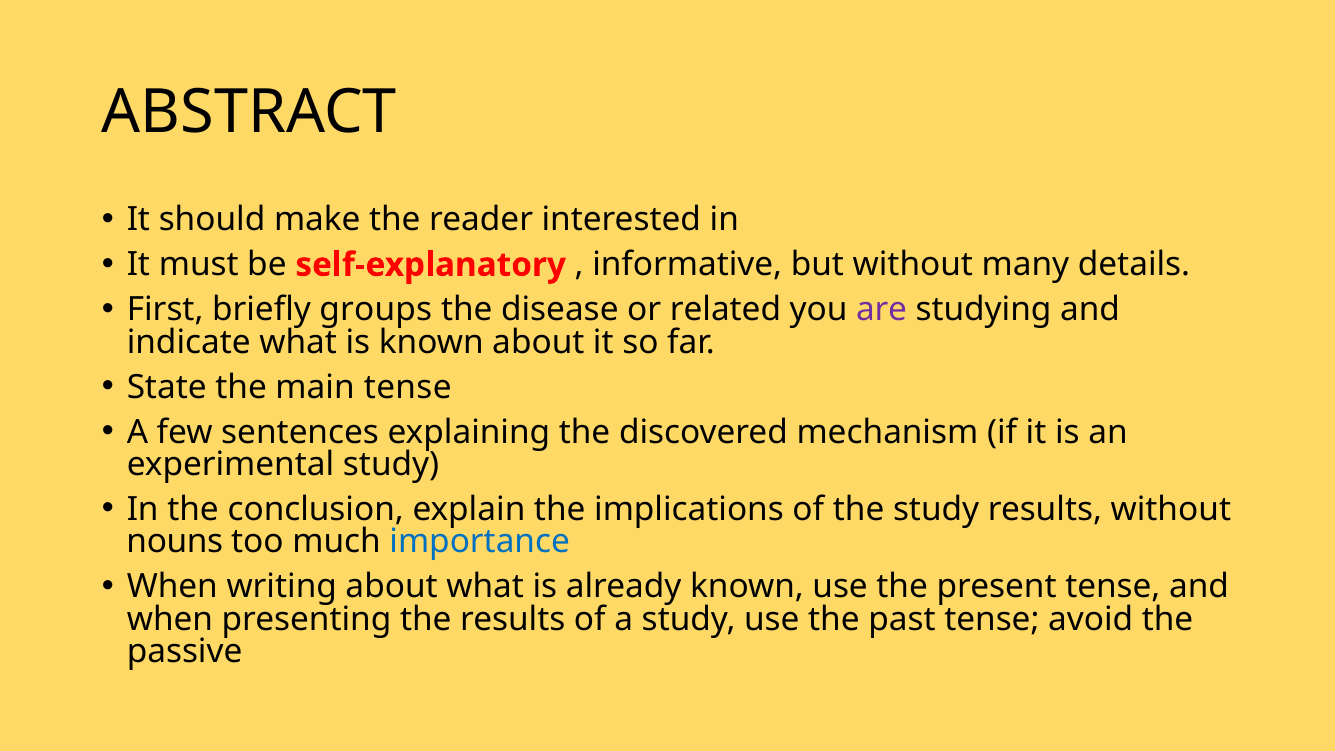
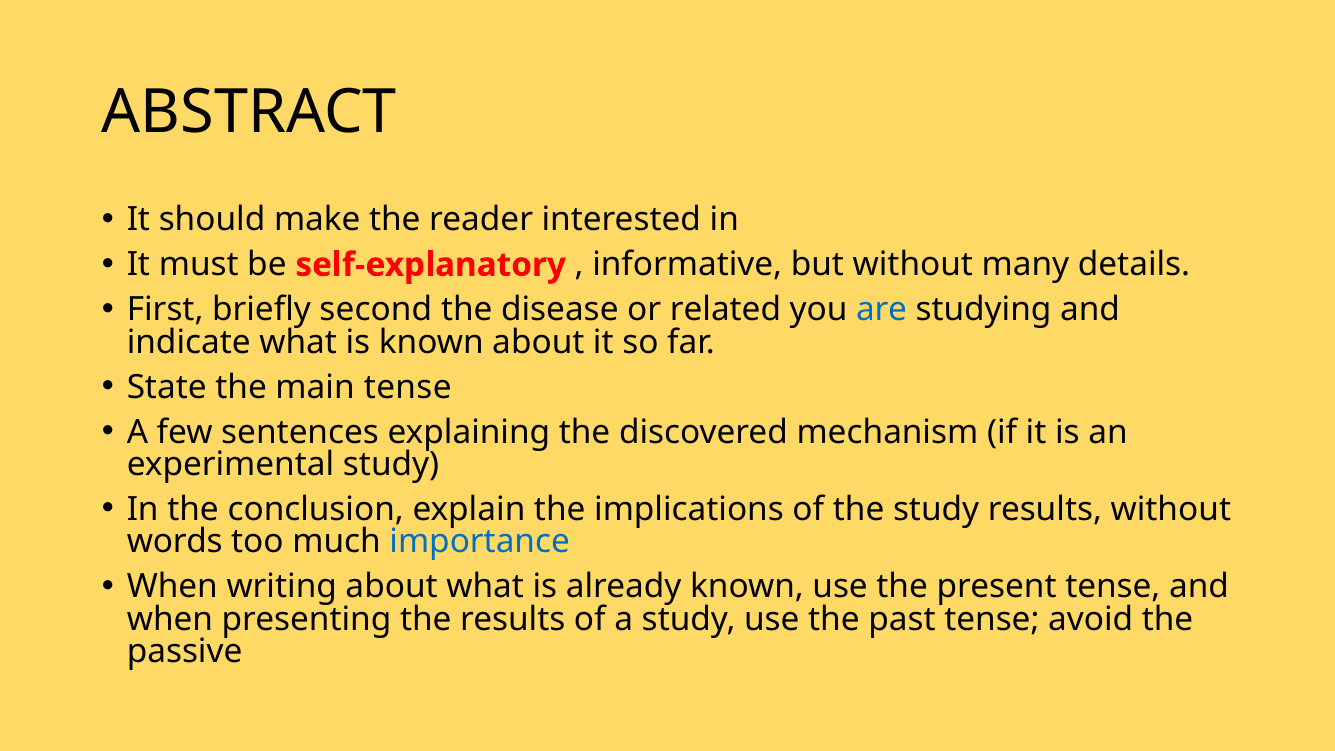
groups: groups -> second
are colour: purple -> blue
nouns: nouns -> words
